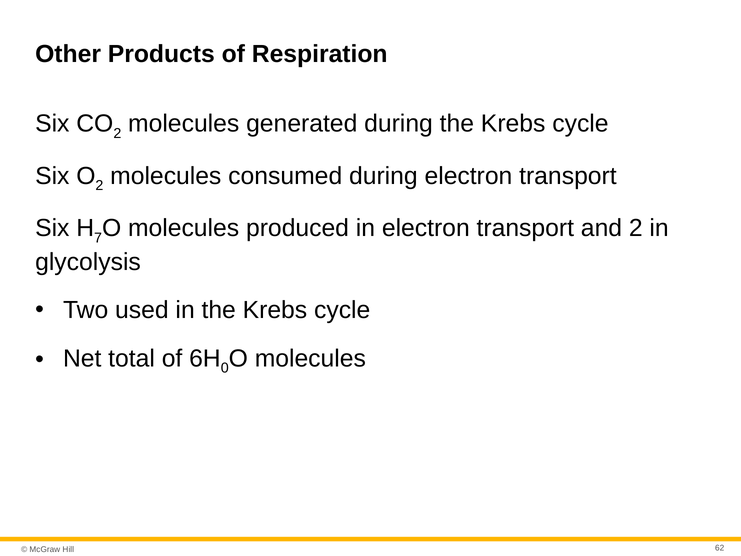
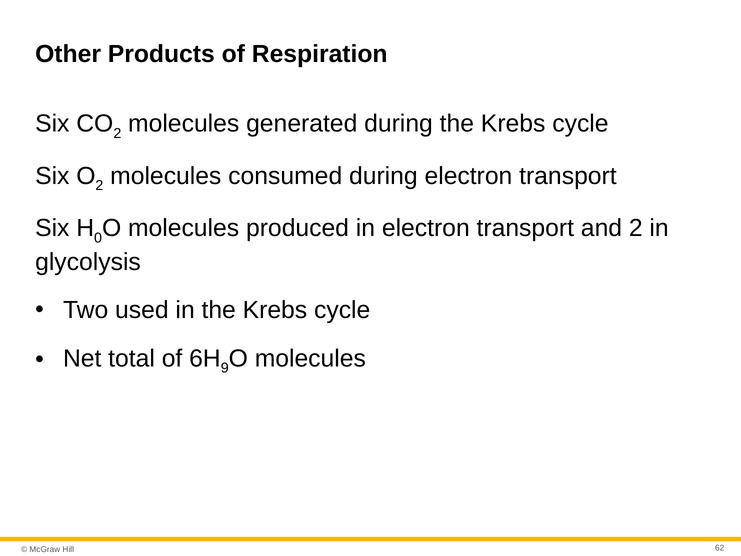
7: 7 -> 0
0: 0 -> 9
